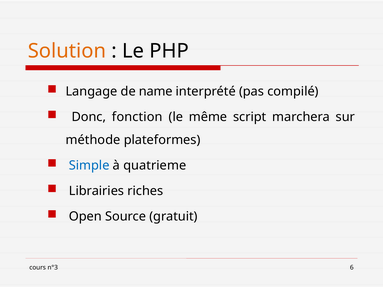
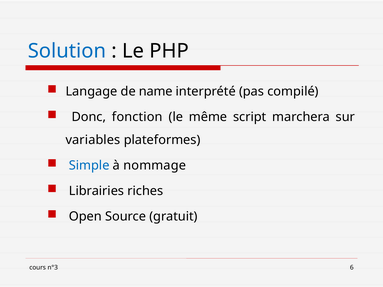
Solution colour: orange -> blue
méthode: méthode -> variables
quatrieme: quatrieme -> nommage
